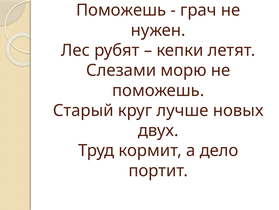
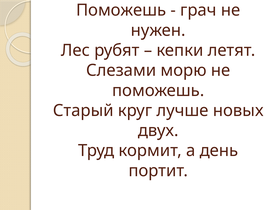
дело: дело -> день
